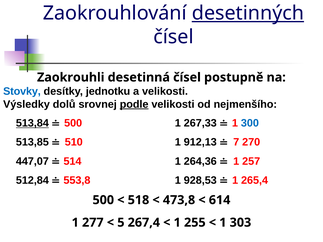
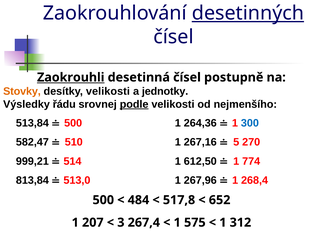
Zaokrouhli underline: none -> present
Stovky colour: blue -> orange
desítky jednotku: jednotku -> velikosti
a velikosti: velikosti -> jednotky
dolů: dolů -> řádu
513,84 underline: present -> none
267,33: 267,33 -> 264,36
513,85: 513,85 -> 582,47
912,13: 912,13 -> 267,16
7: 7 -> 5
447,07: 447,07 -> 999,21
264,36: 264,36 -> 612,50
257: 257 -> 774
512,84: 512,84 -> 813,84
553,8: 553,8 -> 513,0
928,53: 928,53 -> 267,96
265,4: 265,4 -> 268,4
518: 518 -> 484
473,8: 473,8 -> 517,8
614: 614 -> 652
277: 277 -> 207
5: 5 -> 3
255: 255 -> 575
303: 303 -> 312
